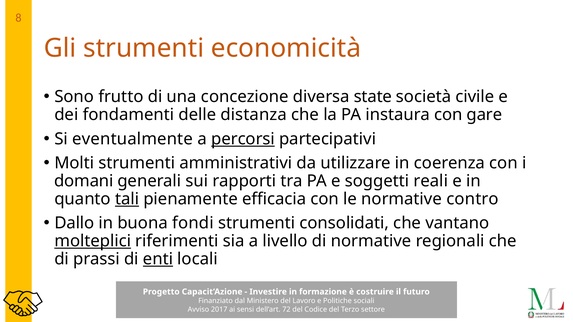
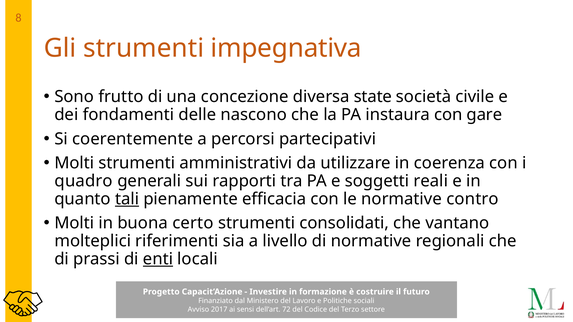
economicità: economicità -> impegnativa
distanza: distanza -> nascono
eventualmente: eventualmente -> coerentemente
percorsi underline: present -> none
domani: domani -> quadro
Dallo at (74, 223): Dallo -> Molti
fondi: fondi -> certo
molteplici underline: present -> none
